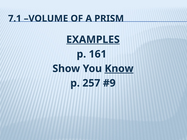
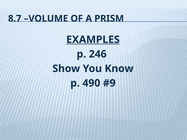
7.1: 7.1 -> 8.7
161: 161 -> 246
Know underline: present -> none
257: 257 -> 490
